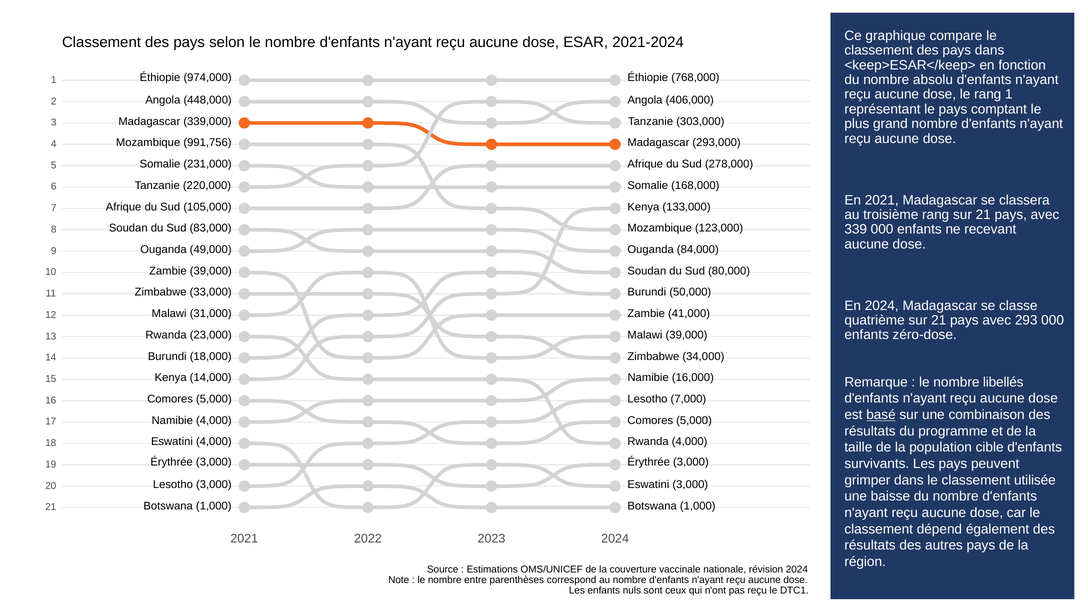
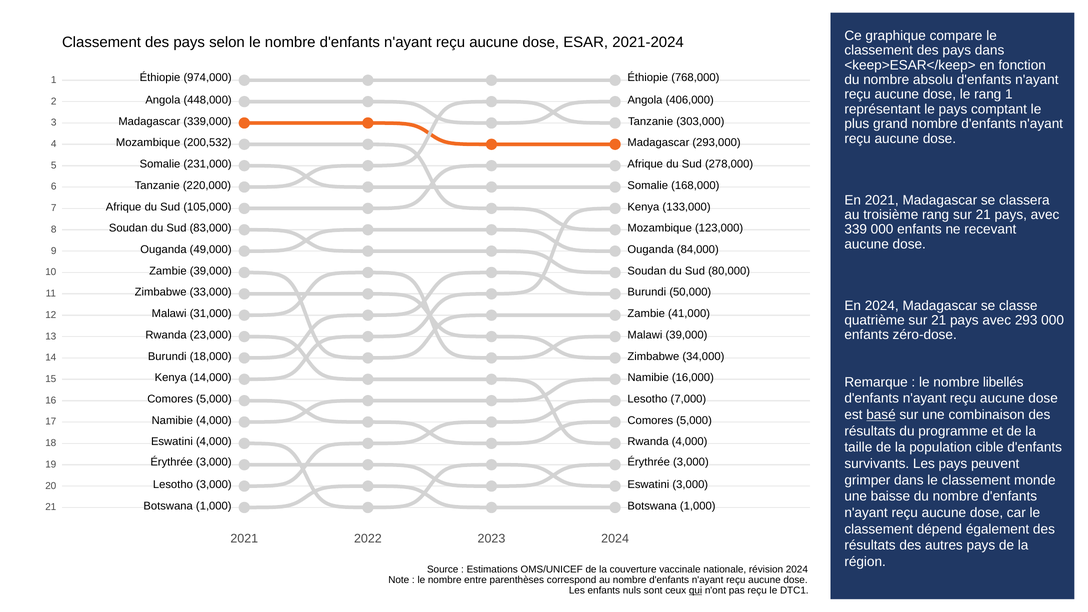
991,756: 991,756 -> 200,532
utilisée: utilisée -> monde
qui underline: none -> present
